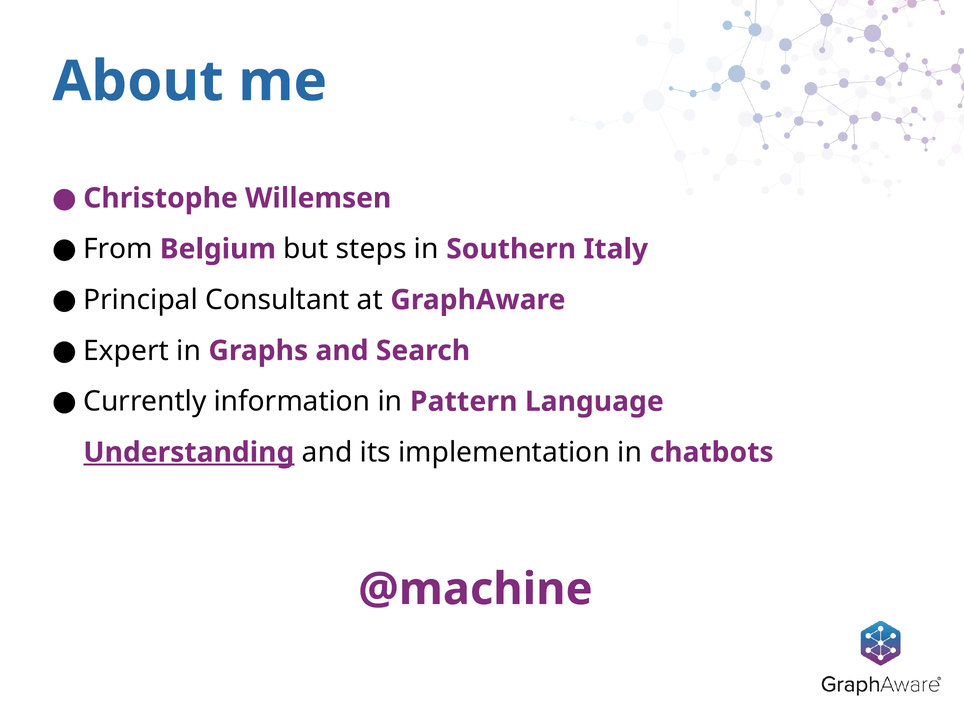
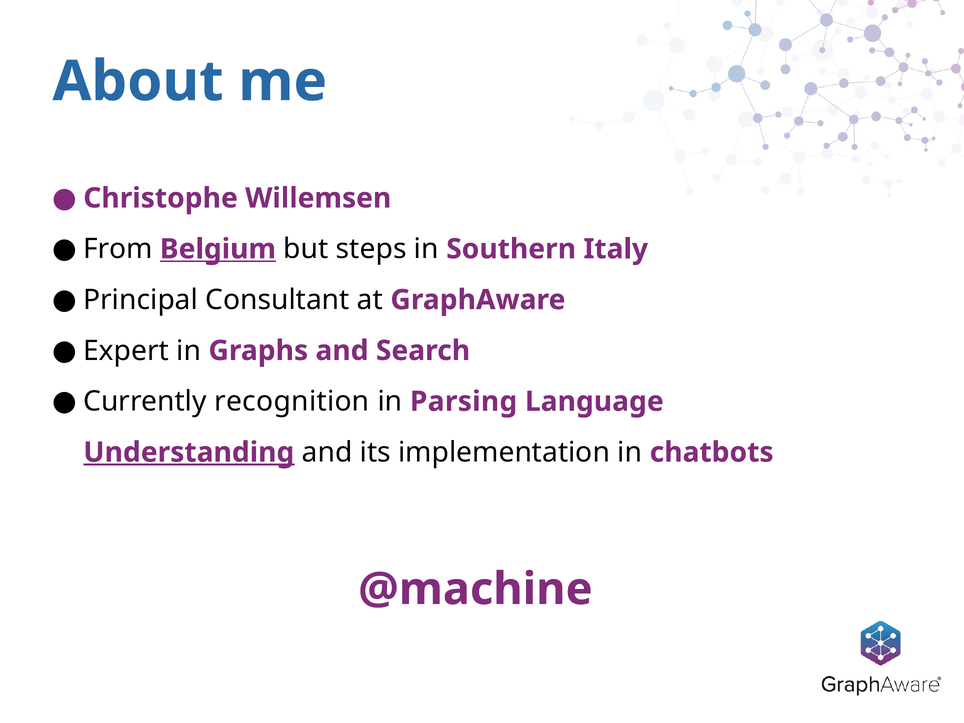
Belgium underline: none -> present
information: information -> recognition
Pattern: Pattern -> Parsing
